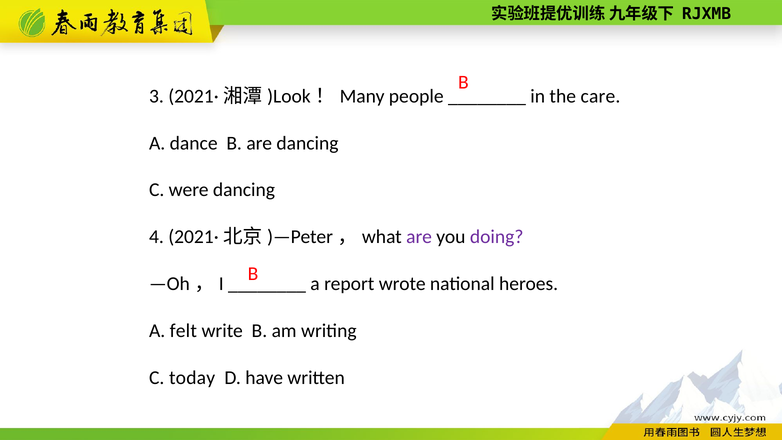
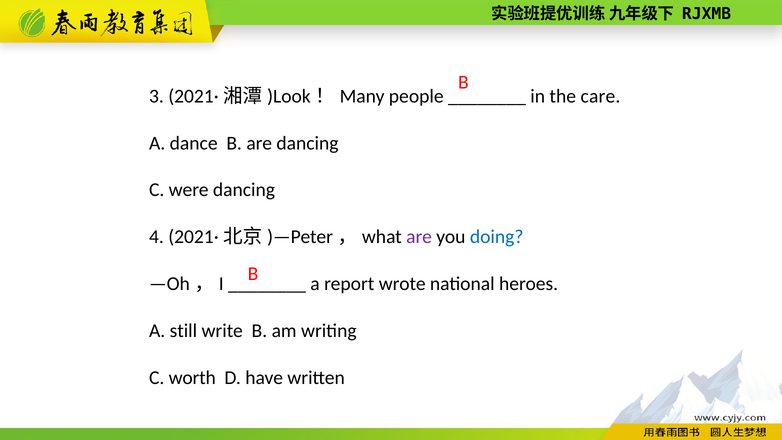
doing colour: purple -> blue
felt: felt -> still
today: today -> worth
